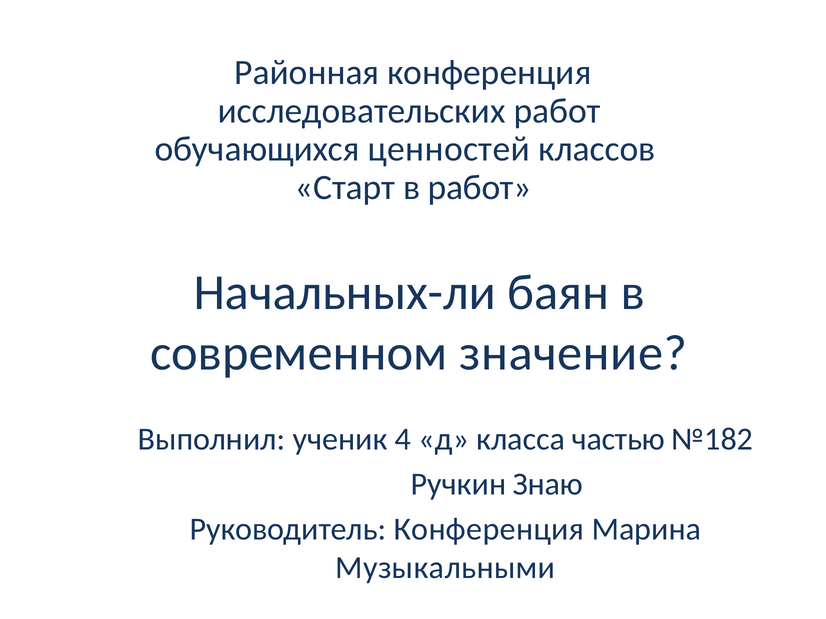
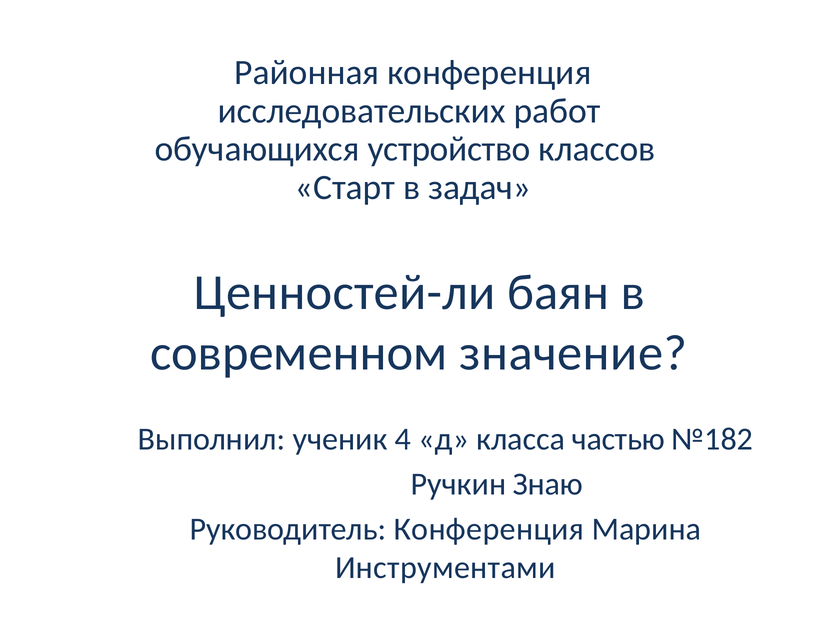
ценностей: ценностей -> устройство
в работ: работ -> задач
Начальных-ли: Начальных-ли -> Ценностей-ли
Музыкальными: Музыкальными -> Инструментами
